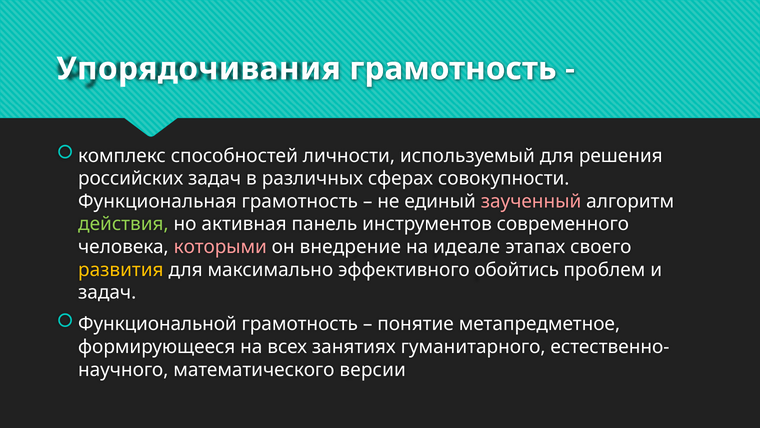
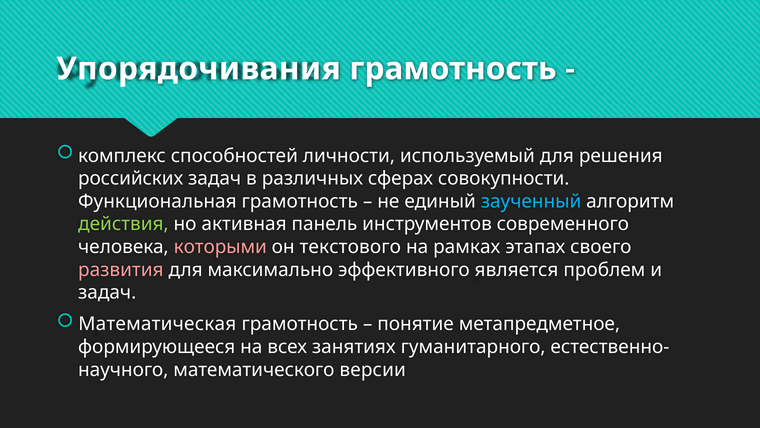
заученный colour: pink -> light blue
внедрение: внедрение -> текстового
идеале: идеале -> рамках
развития colour: yellow -> pink
обойтись: обойтись -> является
Функциональной: Функциональной -> Математическая
